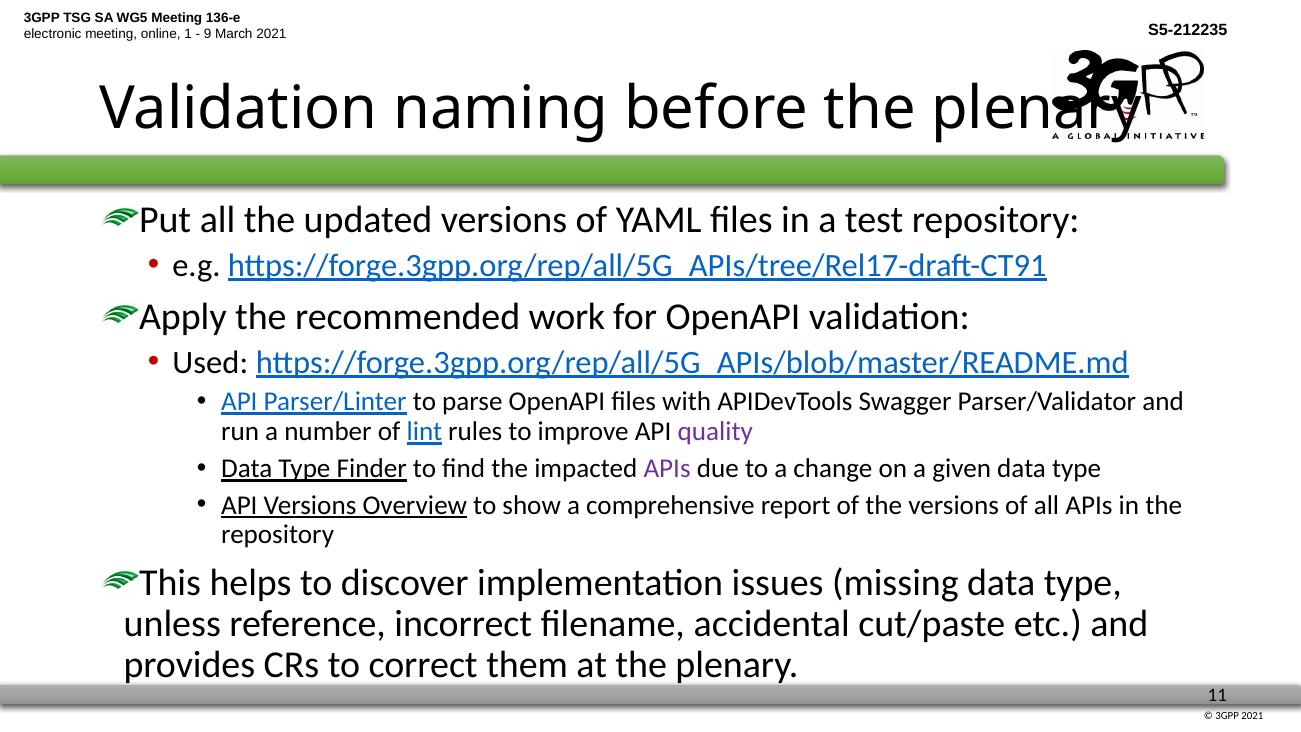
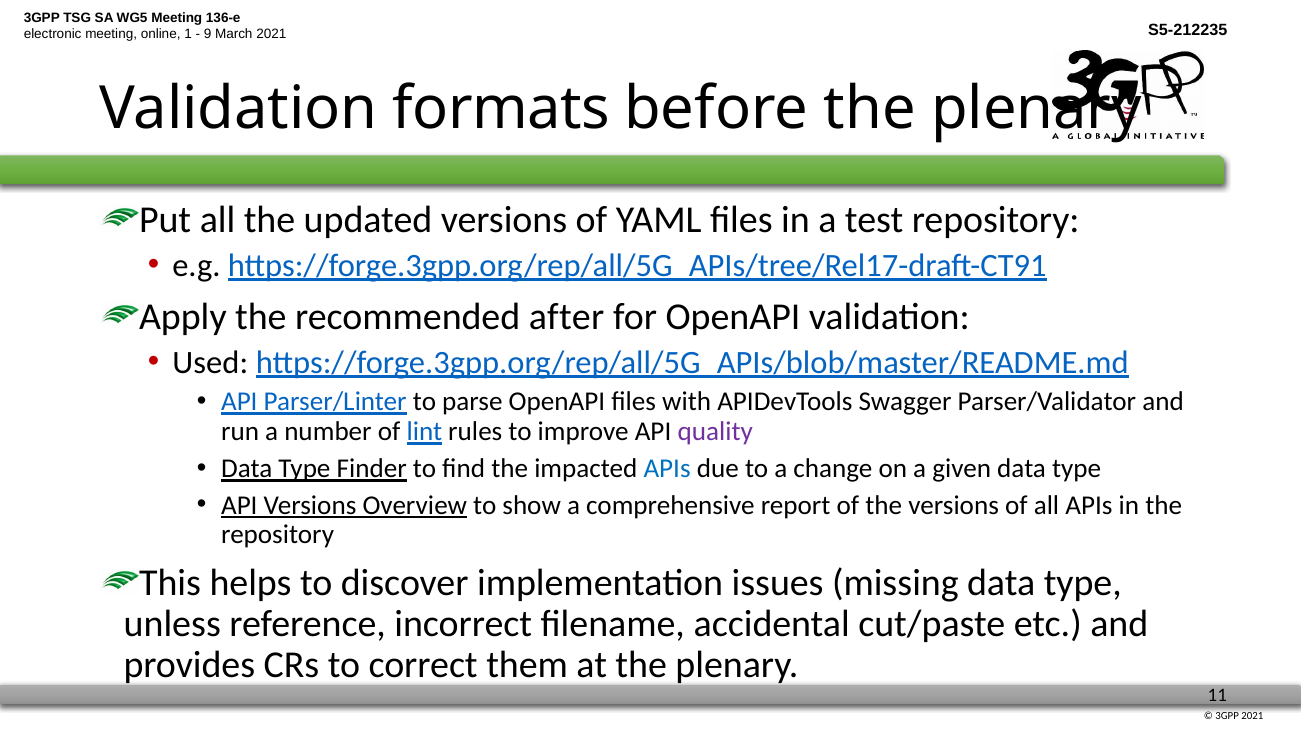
naming: naming -> formats
work: work -> after
APIs at (667, 468) colour: purple -> blue
